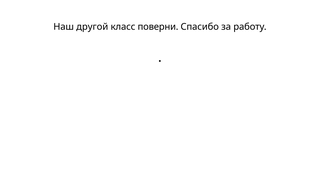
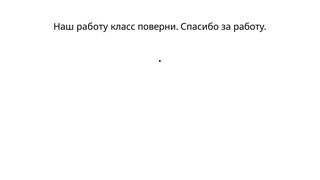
Наш другой: другой -> работу
